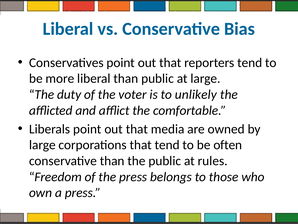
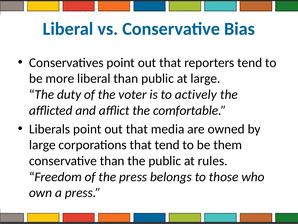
unlikely: unlikely -> actively
often: often -> them
